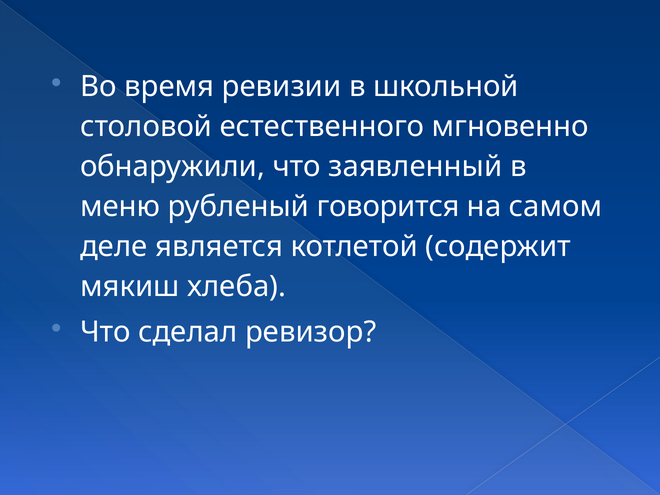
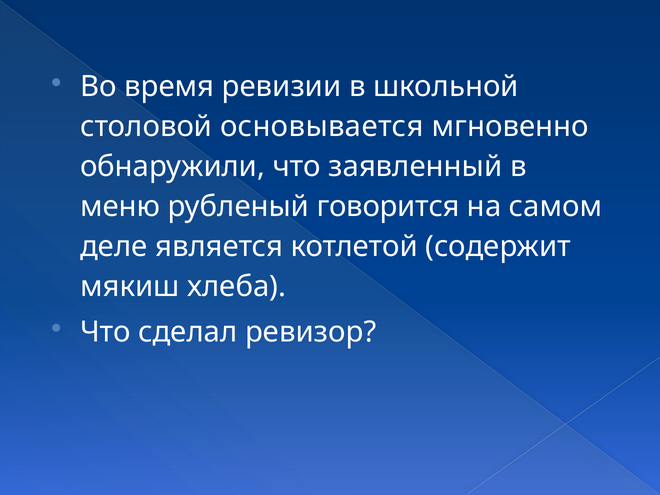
естественного: естественного -> основывается
